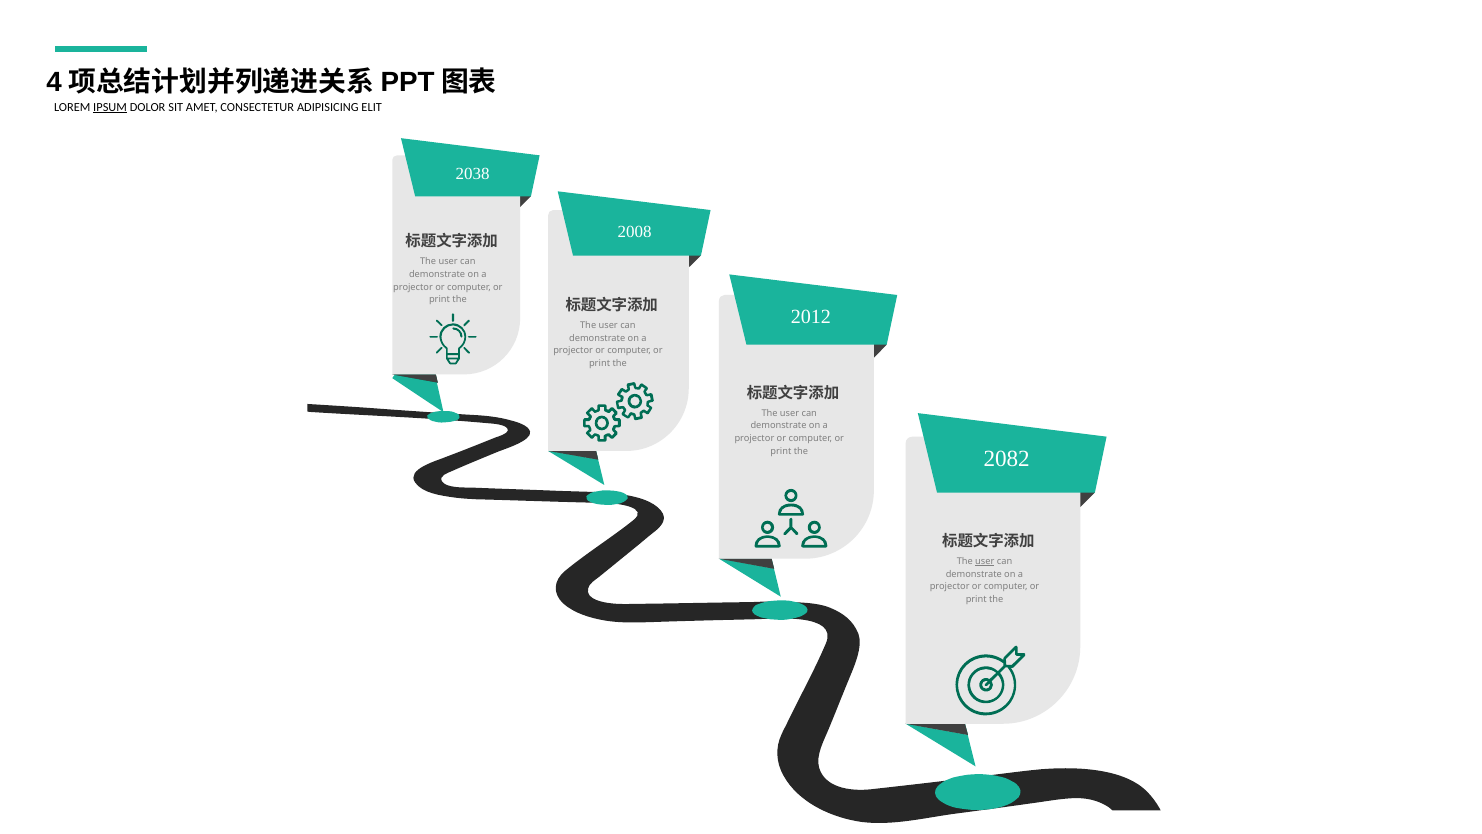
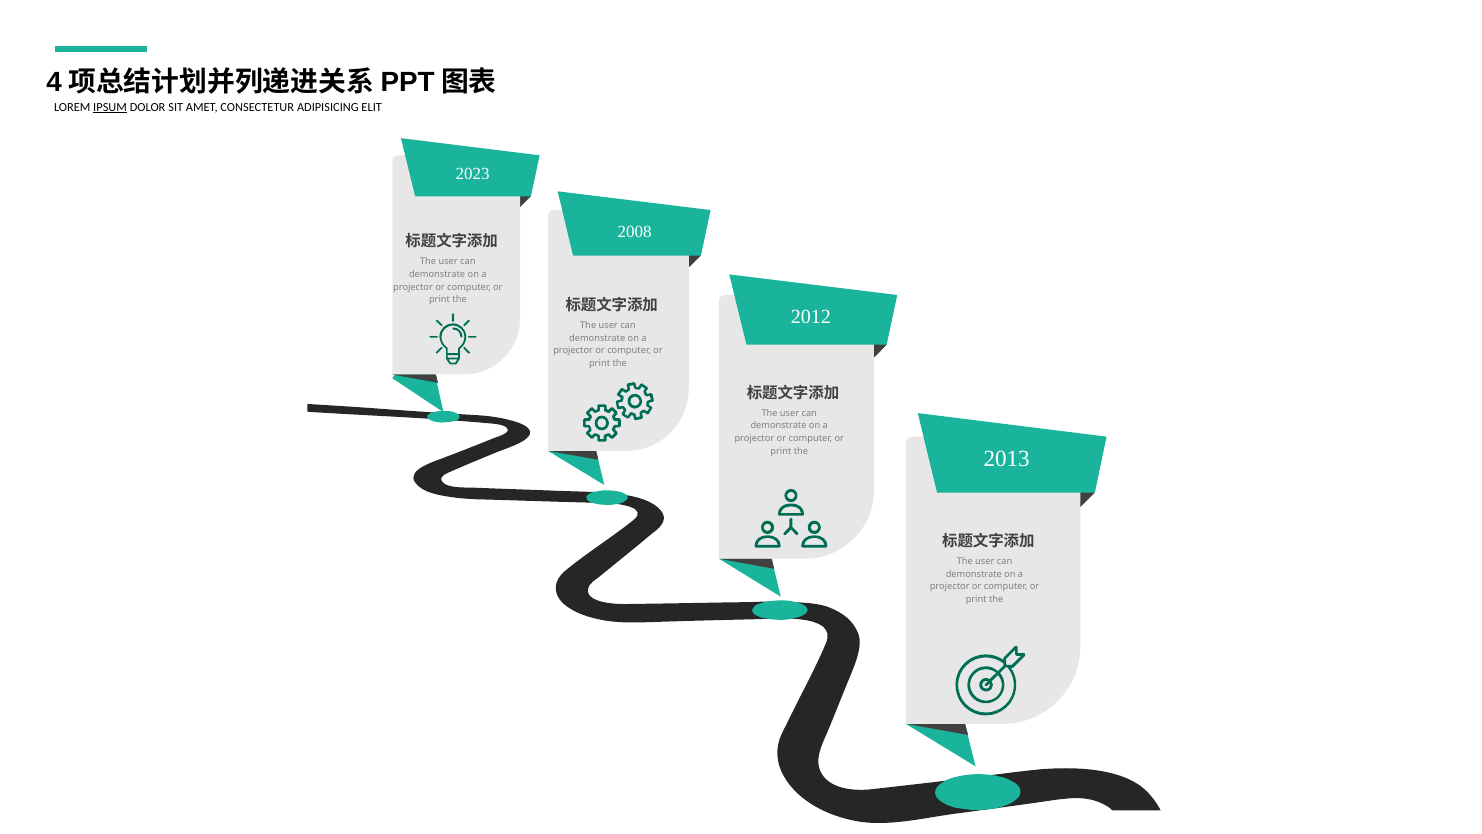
2038: 2038 -> 2023
2082: 2082 -> 2013
user at (985, 561) underline: present -> none
